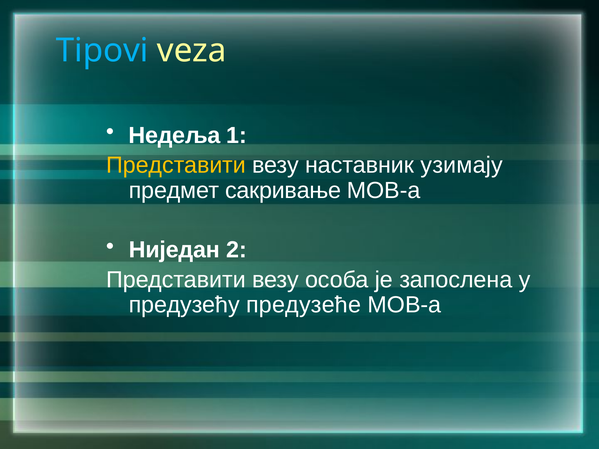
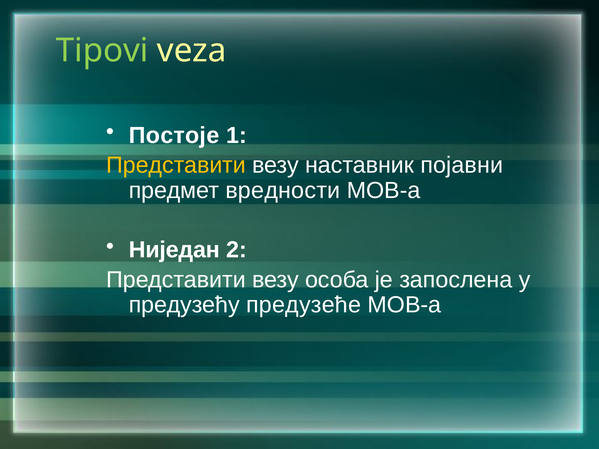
Tipovi colour: light blue -> light green
Недеља: Недеља -> Постоје
узимају: узимају -> појавни
сакривање: сакривање -> вредности
